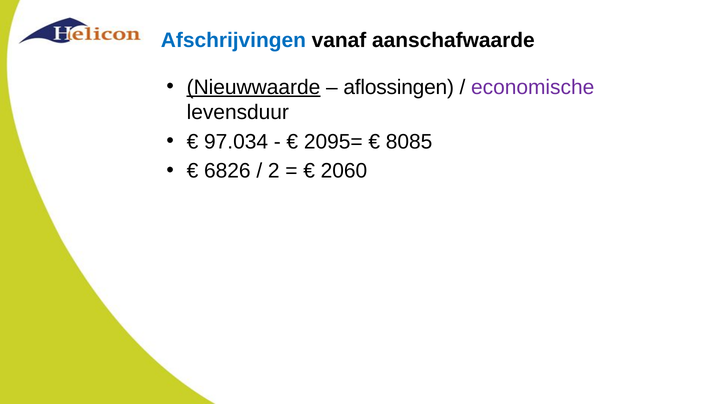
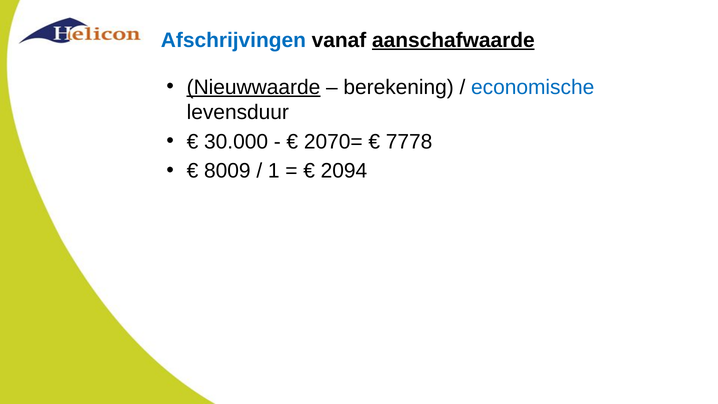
aanschafwaarde underline: none -> present
aflossingen: aflossingen -> berekening
economische colour: purple -> blue
97.034: 97.034 -> 30.000
2095=: 2095= -> 2070=
8085: 8085 -> 7778
6826: 6826 -> 8009
2: 2 -> 1
2060: 2060 -> 2094
